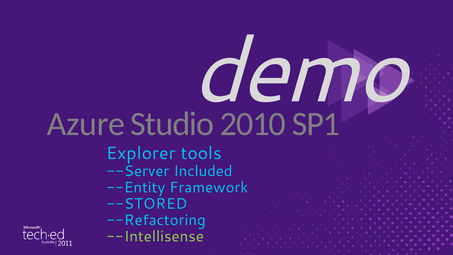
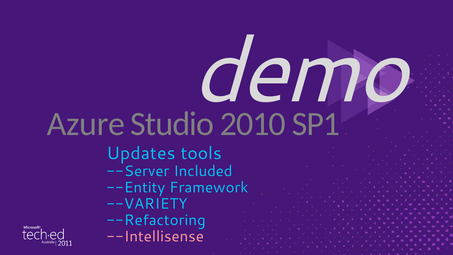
Explorer: Explorer -> Updates
--STORED: --STORED -> --VARIETY
--Intellisense colour: light green -> pink
